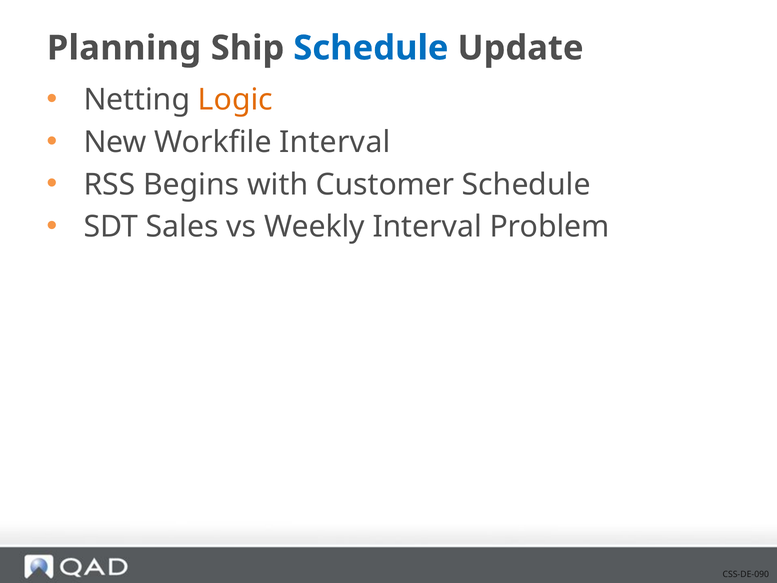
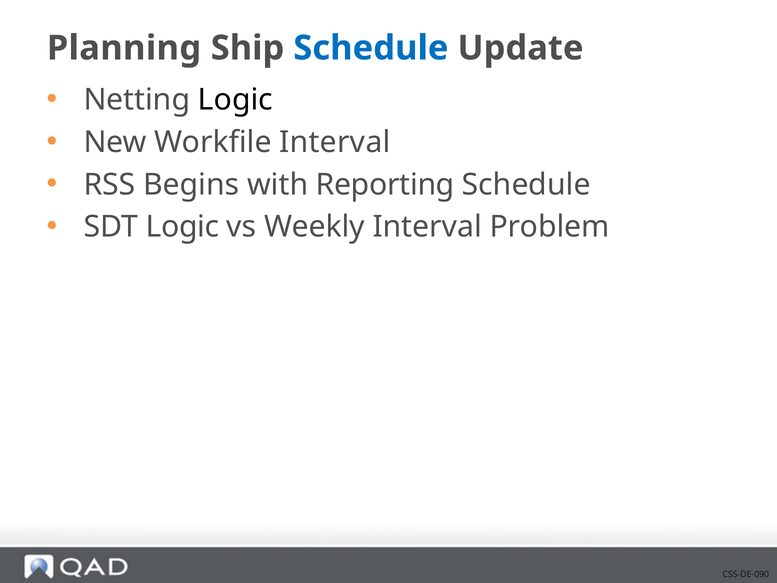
Logic at (235, 100) colour: orange -> black
Customer: Customer -> Reporting
SDT Sales: Sales -> Logic
